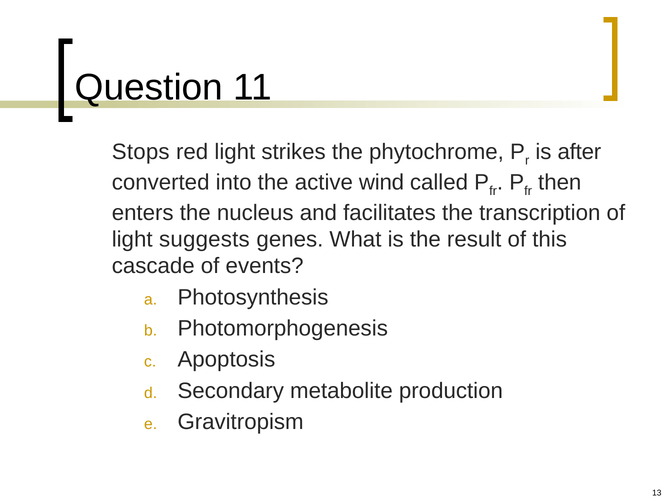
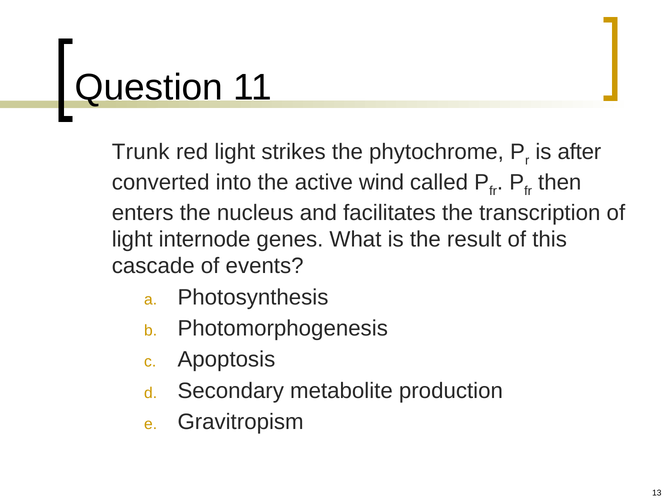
Stops: Stops -> Trunk
suggests: suggests -> internode
